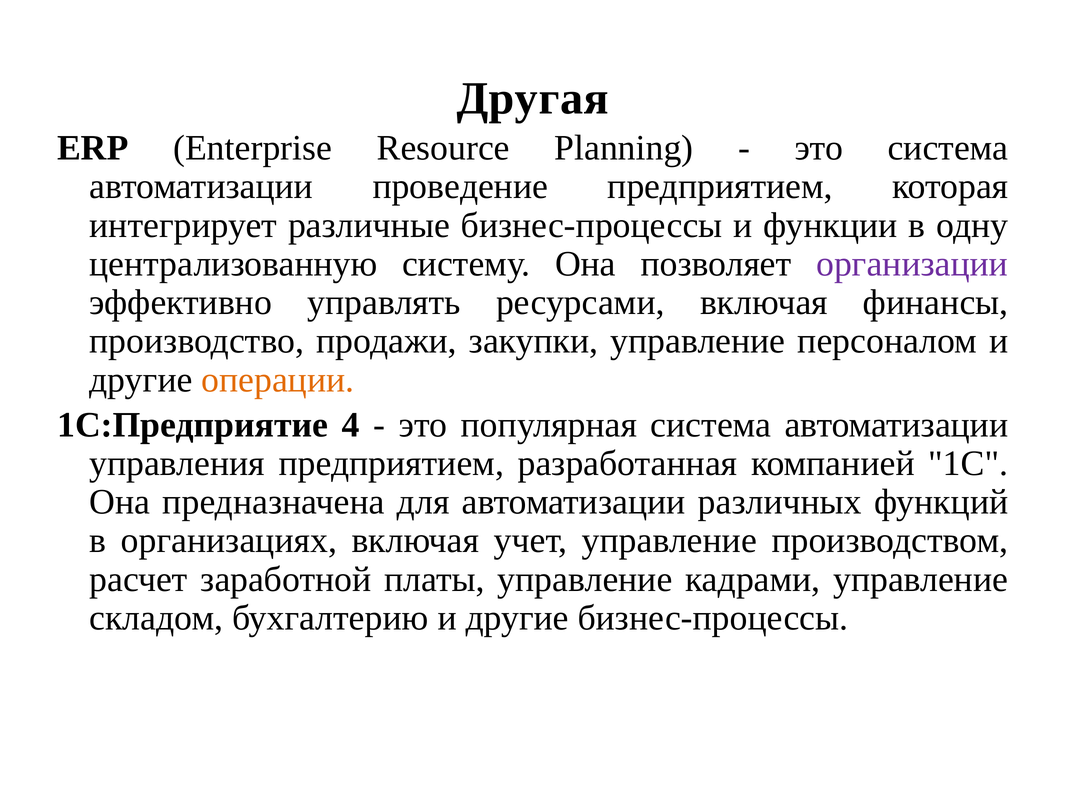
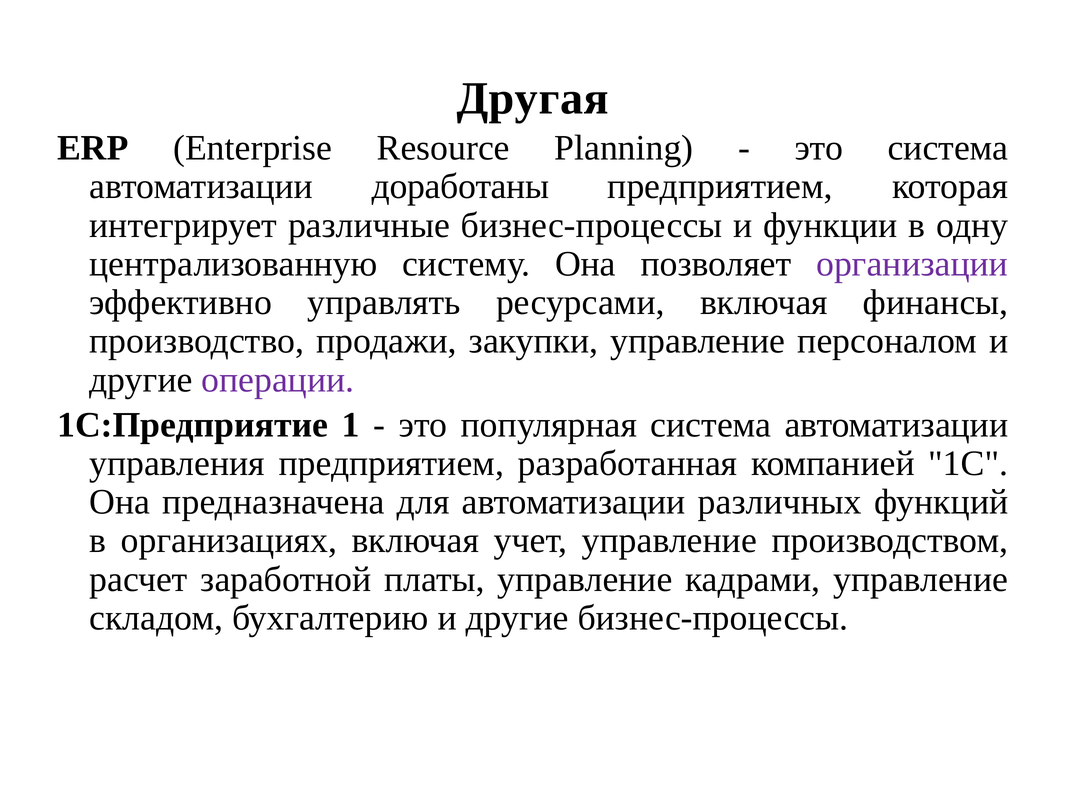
проведение: проведение -> доработаны
операции colour: orange -> purple
4: 4 -> 1
